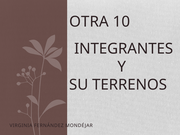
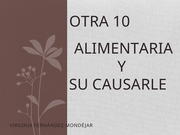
INTEGRANTES: INTEGRANTES -> ALIMENTARIA
TERRENOS: TERRENOS -> CAUSARLE
